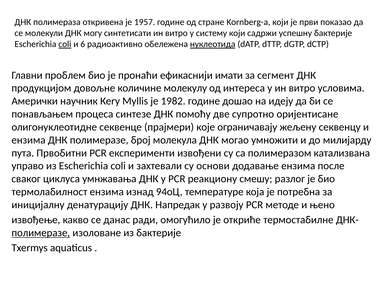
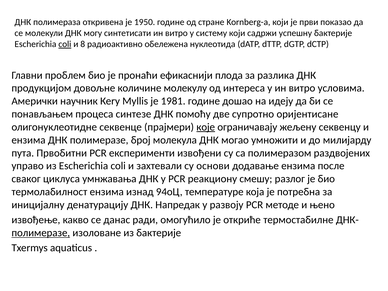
1957: 1957 -> 1950
6: 6 -> 8
нуклеотида underline: present -> none
имати: имати -> плода
сегмент: сегмент -> разлика
1982: 1982 -> 1981
које underline: none -> present
катализвана: катализвана -> раздвојених
